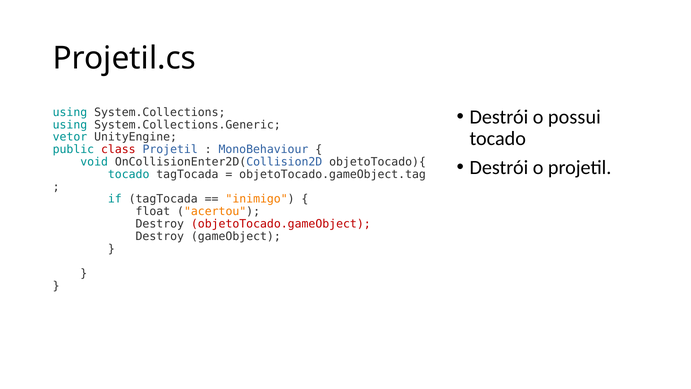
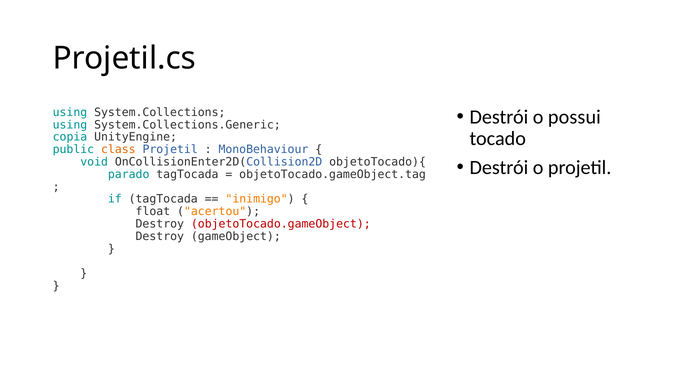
vetor: vetor -> copia
class colour: red -> orange
tocado at (129, 174): tocado -> parado
